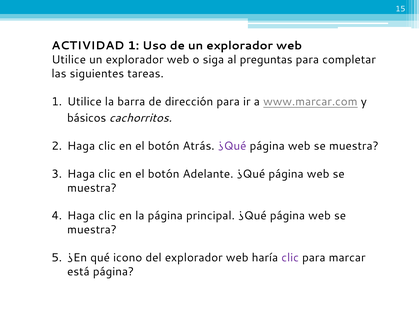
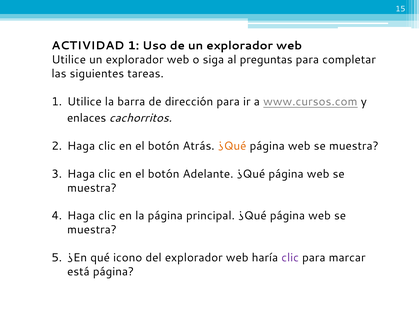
www.marcar.com: www.marcar.com -> www.cursos.com
básicos: básicos -> enlaces
¿Qué at (232, 146) colour: purple -> orange
